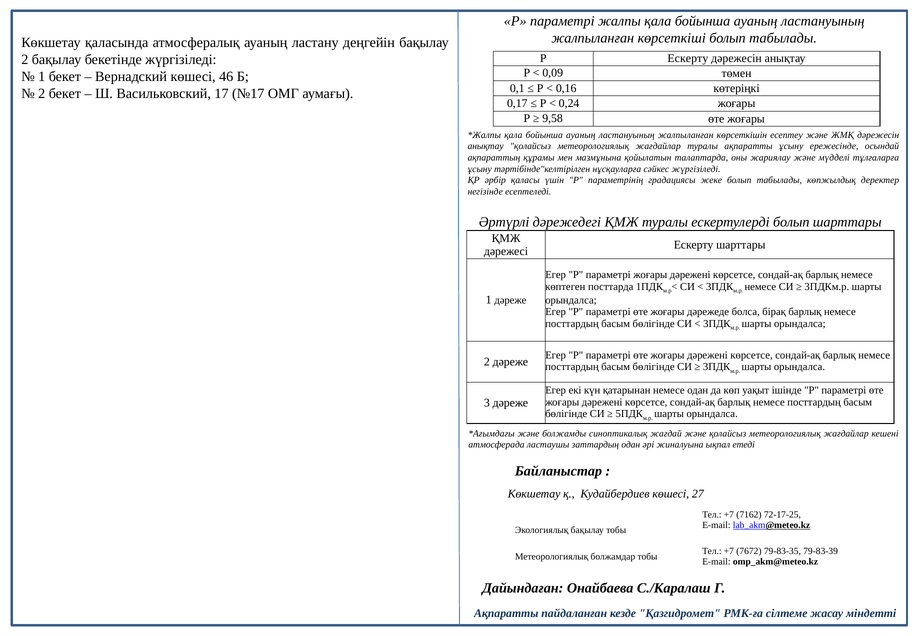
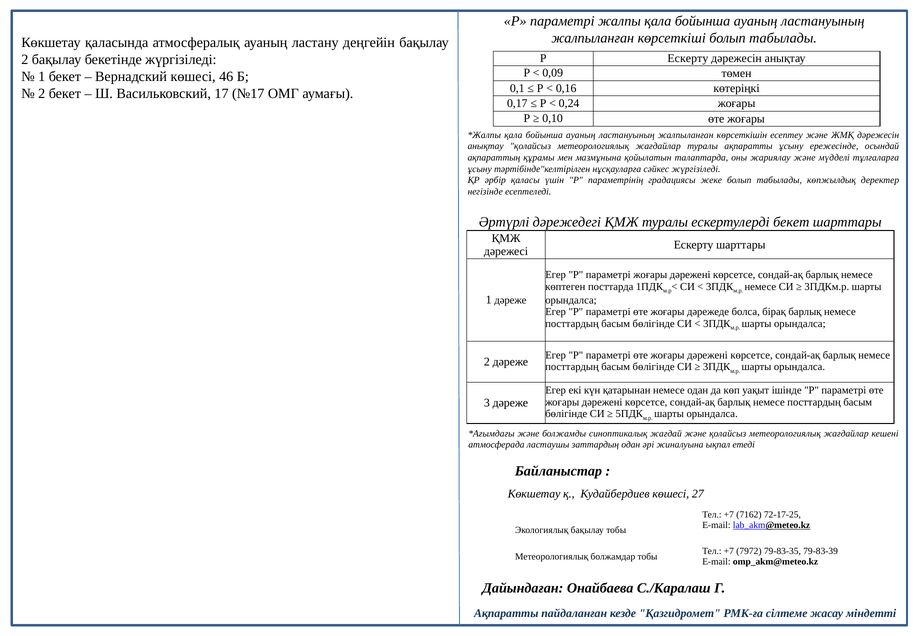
9,58: 9,58 -> 0,10
ескертулерді болып: болып -> бекет
7672: 7672 -> 7972
